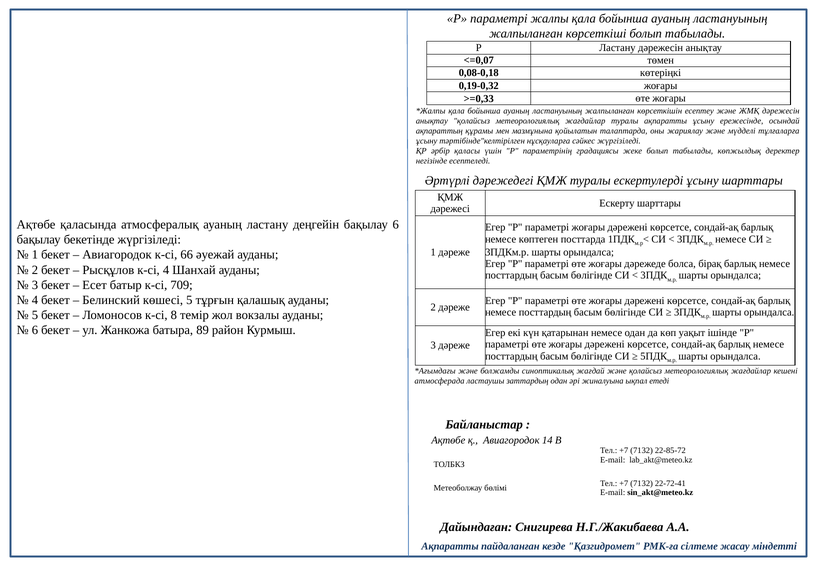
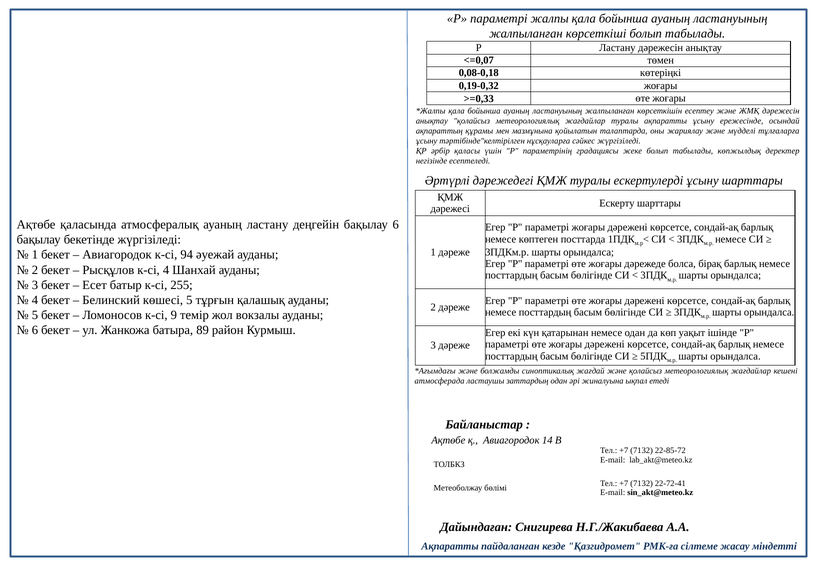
66: 66 -> 94
709: 709 -> 255
8: 8 -> 9
